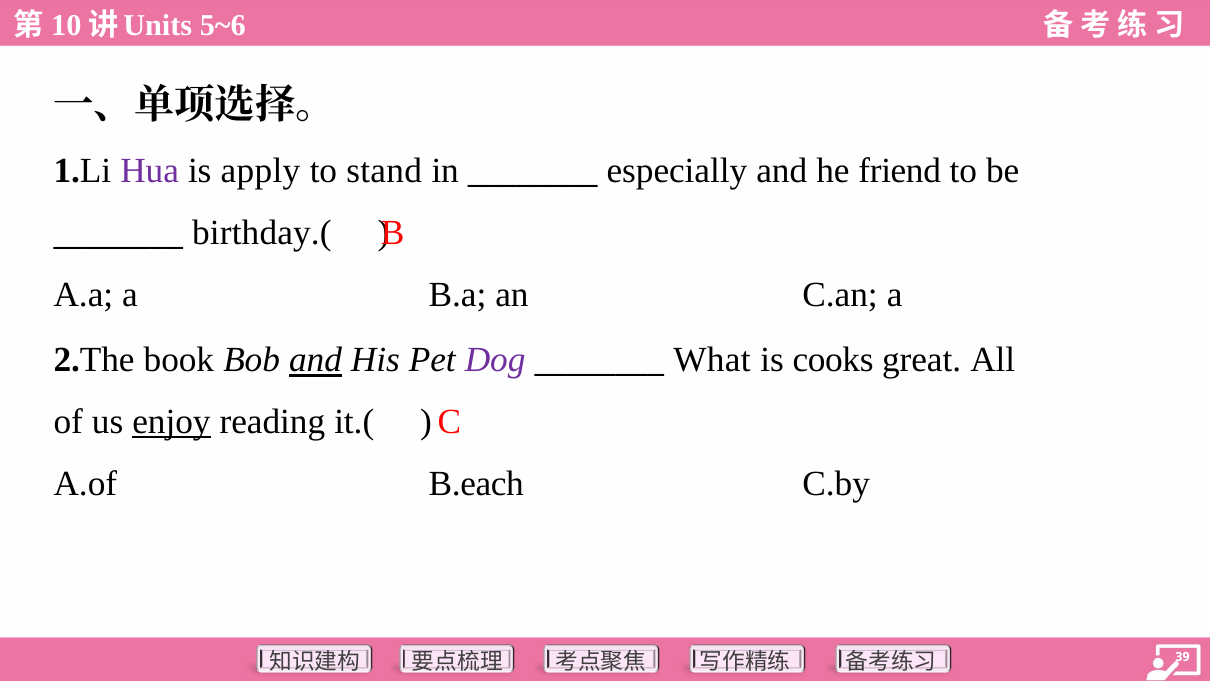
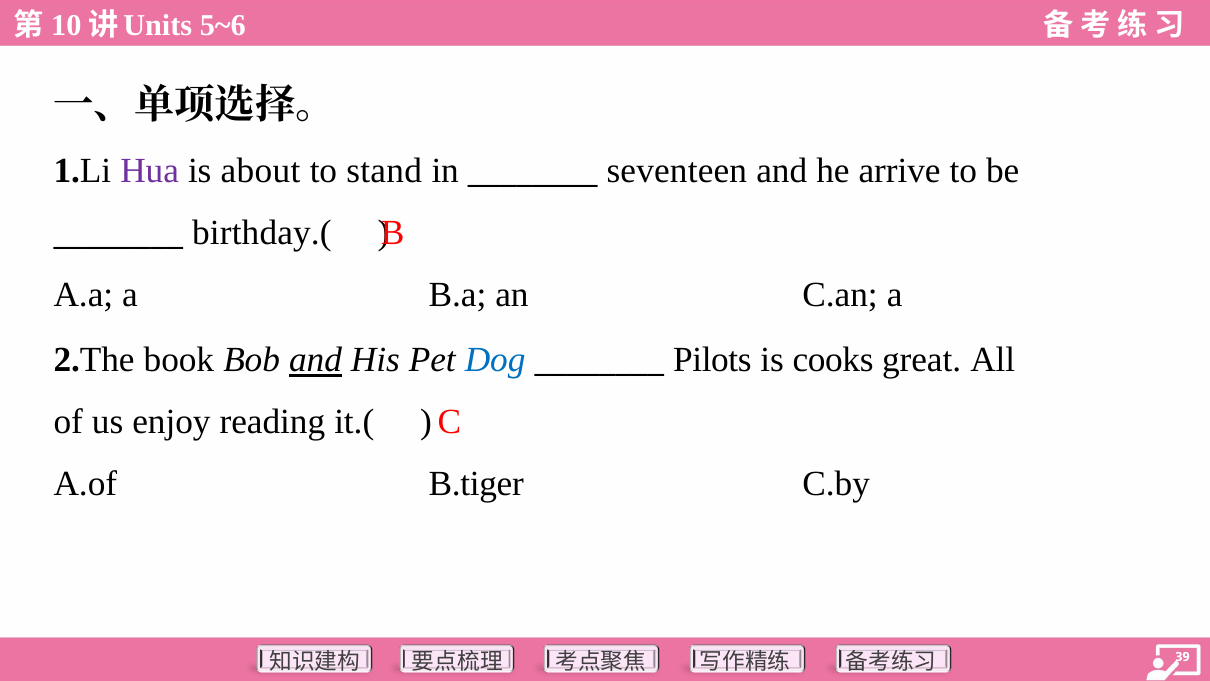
apply: apply -> about
especially: especially -> seventeen
friend: friend -> arrive
Dog colour: purple -> blue
What: What -> Pilots
enjoy underline: present -> none
B.each: B.each -> B.tiger
